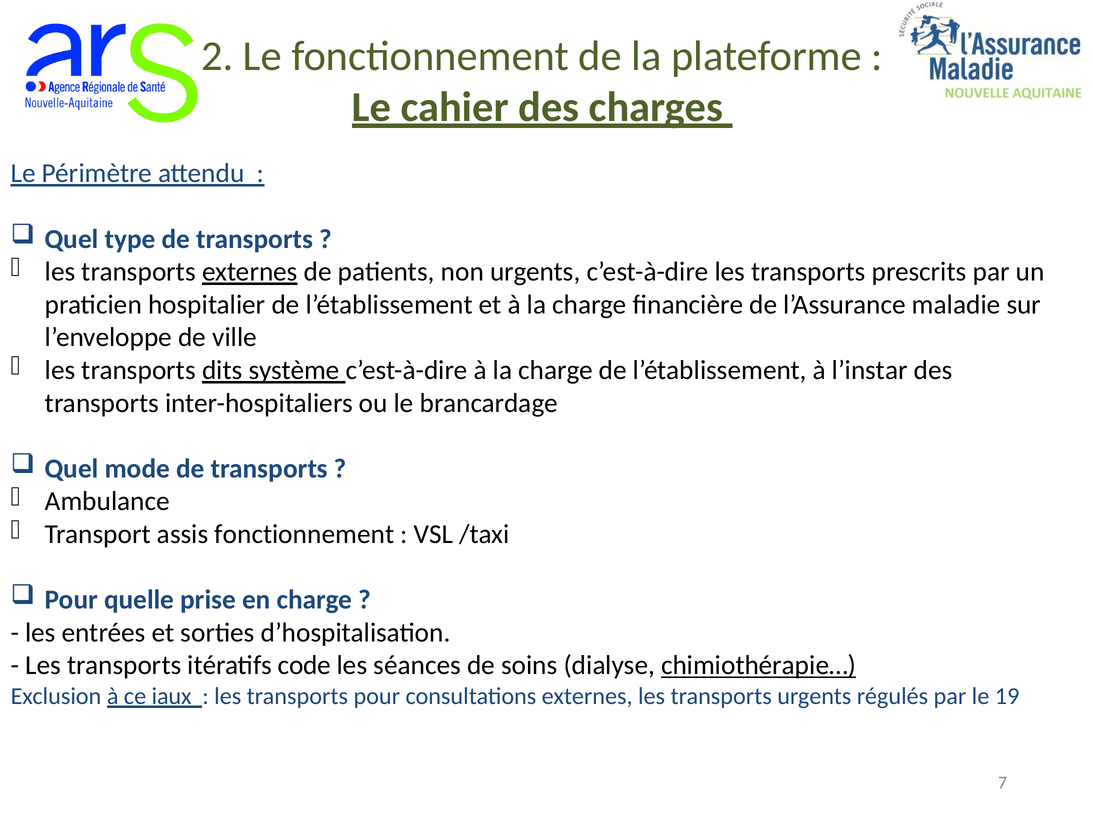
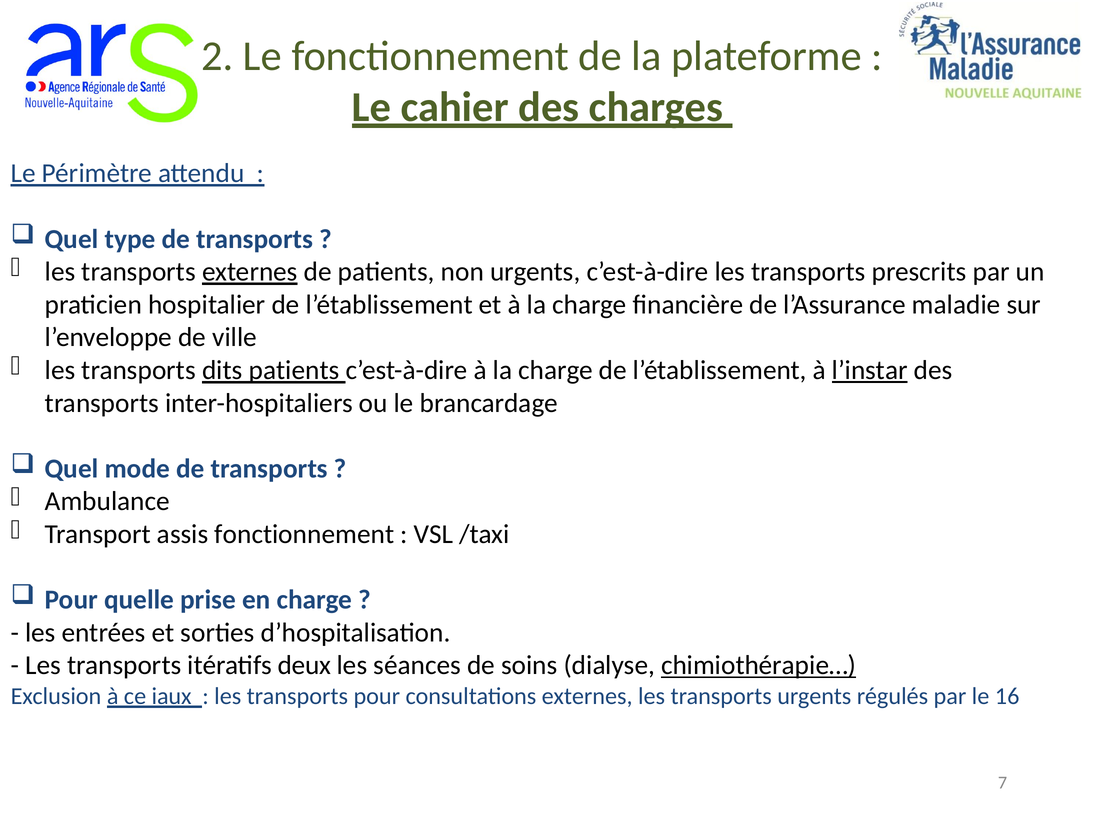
dits système: système -> patients
l’instar underline: none -> present
code: code -> deux
19: 19 -> 16
